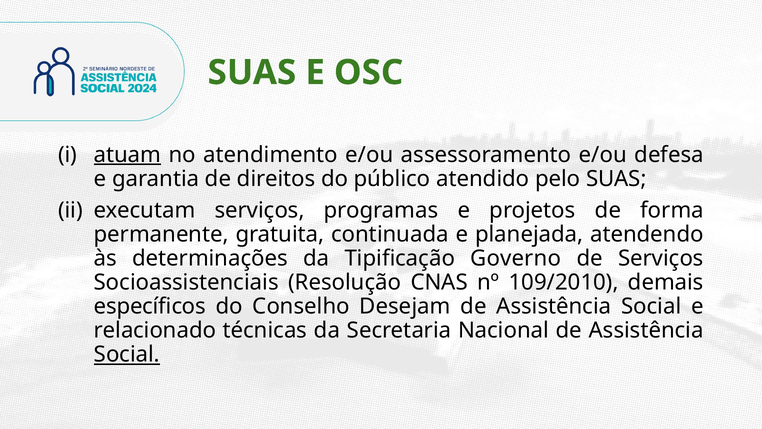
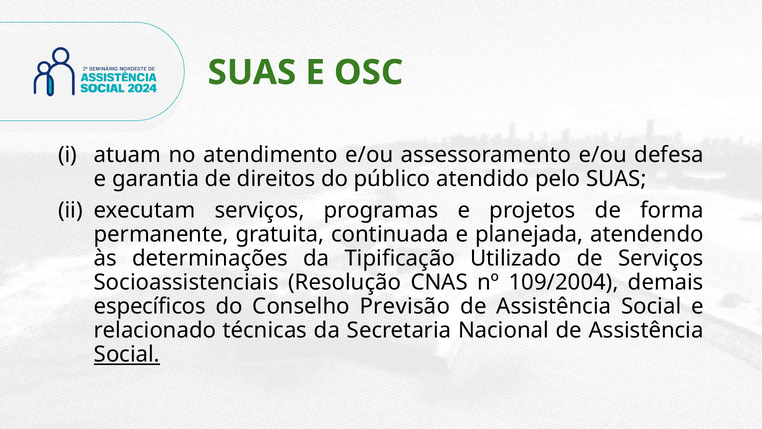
atuam underline: present -> none
Governo: Governo -> Utilizado
109/2010: 109/2010 -> 109/2004
Desejam: Desejam -> Previsão
